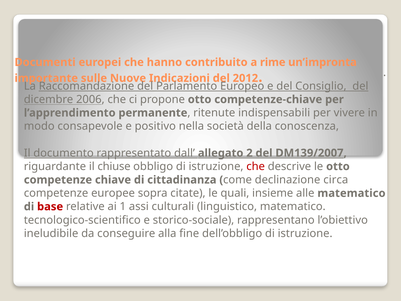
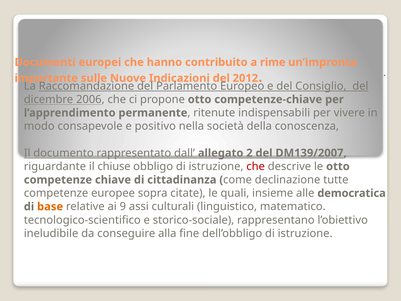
circa: circa -> tutte
alle matematico: matematico -> democratica
base colour: red -> orange
1: 1 -> 9
